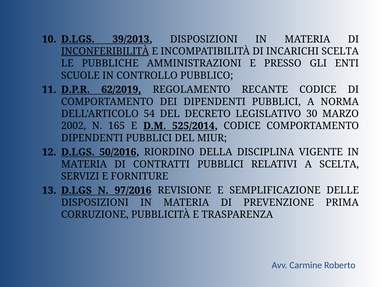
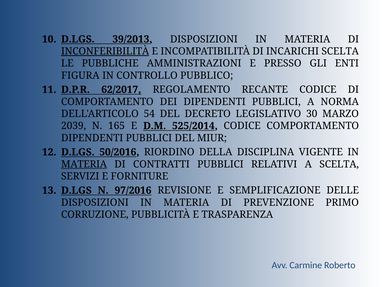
SCUOLE: SCUOLE -> FIGURA
62/2019: 62/2019 -> 62/2017
2002: 2002 -> 2039
MATERIA at (84, 164) underline: none -> present
PRIMA: PRIMA -> PRIMO
